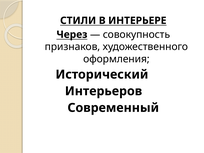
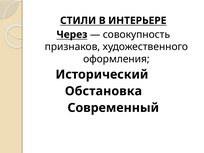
Интерьеров: Интерьеров -> Обстановка
